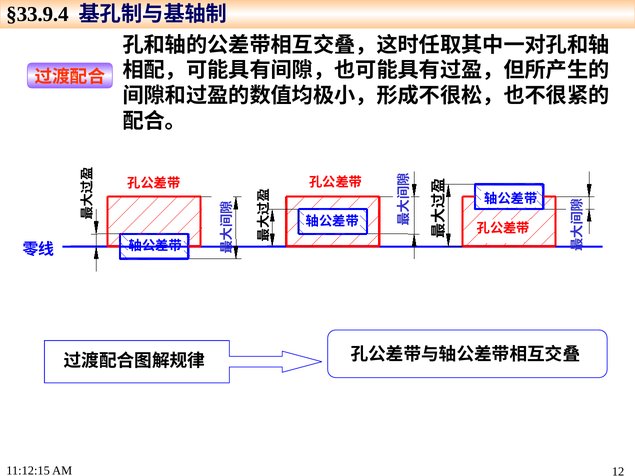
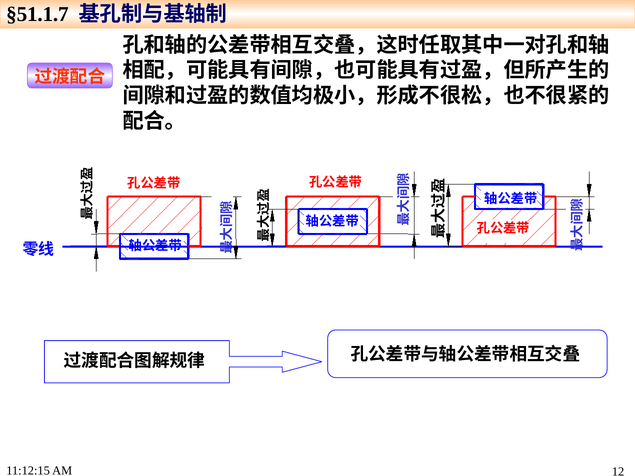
§33.9.4: §33.9.4 -> §51.1.7
